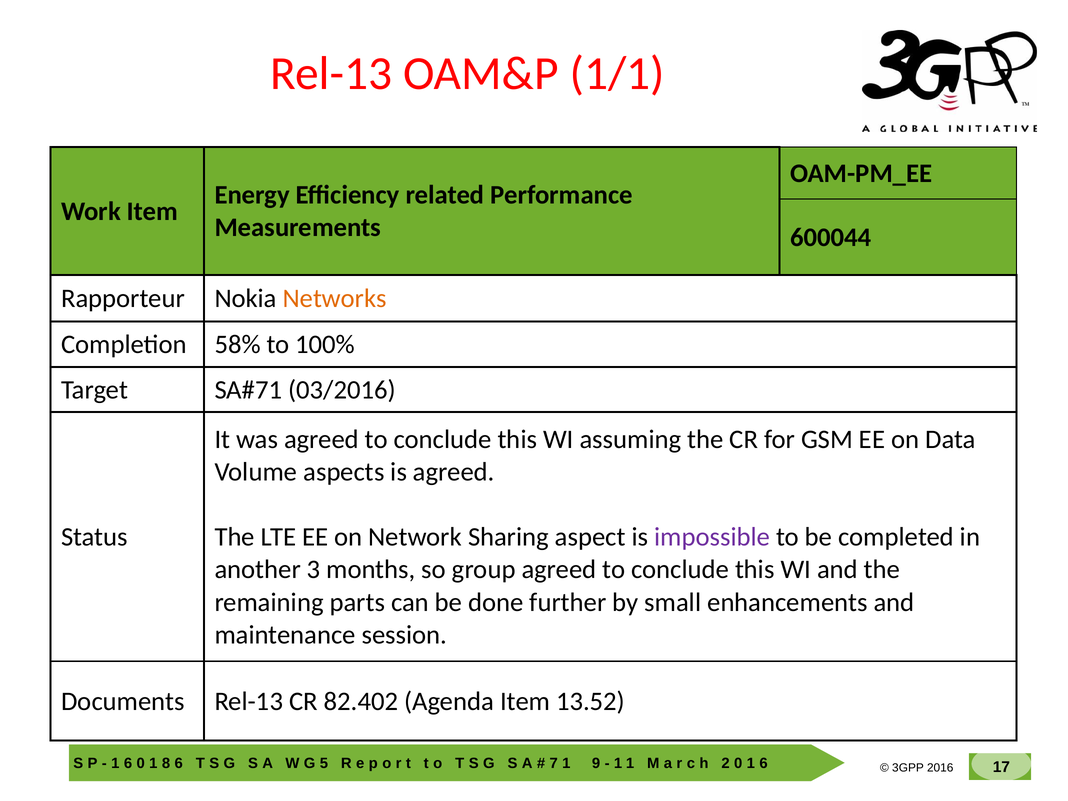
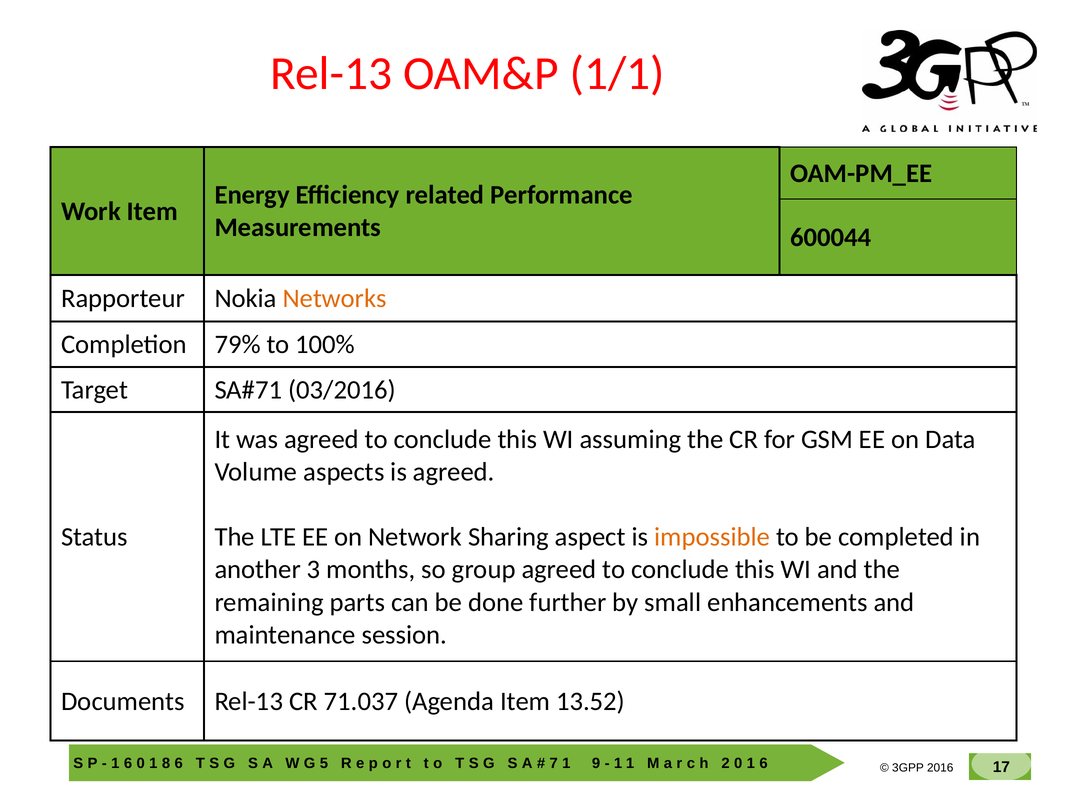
58%: 58% -> 79%
impossible colour: purple -> orange
82.402: 82.402 -> 71.037
